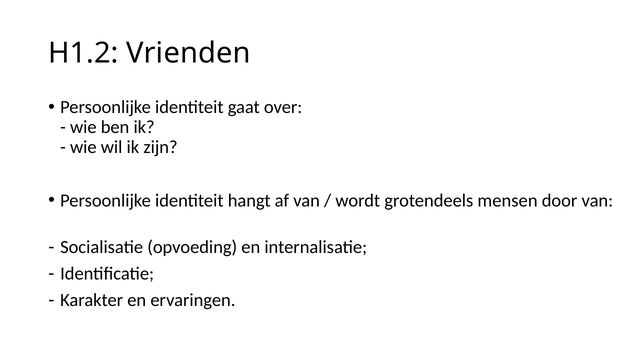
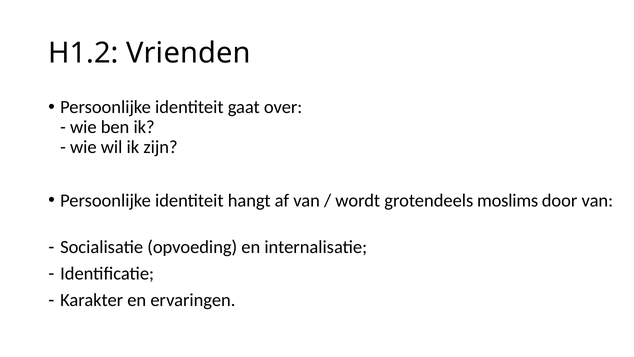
mensen: mensen -> moslims
